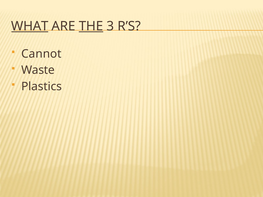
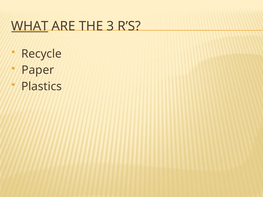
THE underline: present -> none
Cannot: Cannot -> Recycle
Waste: Waste -> Paper
